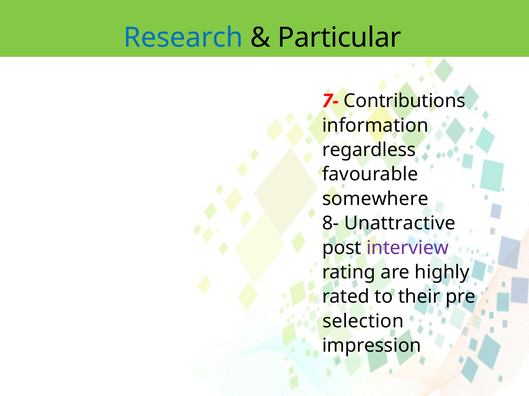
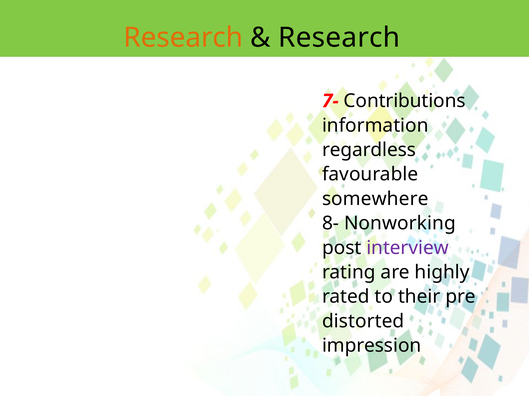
Research at (183, 38) colour: blue -> orange
Particular at (339, 38): Particular -> Research
Unattractive: Unattractive -> Nonworking
selection: selection -> distorted
